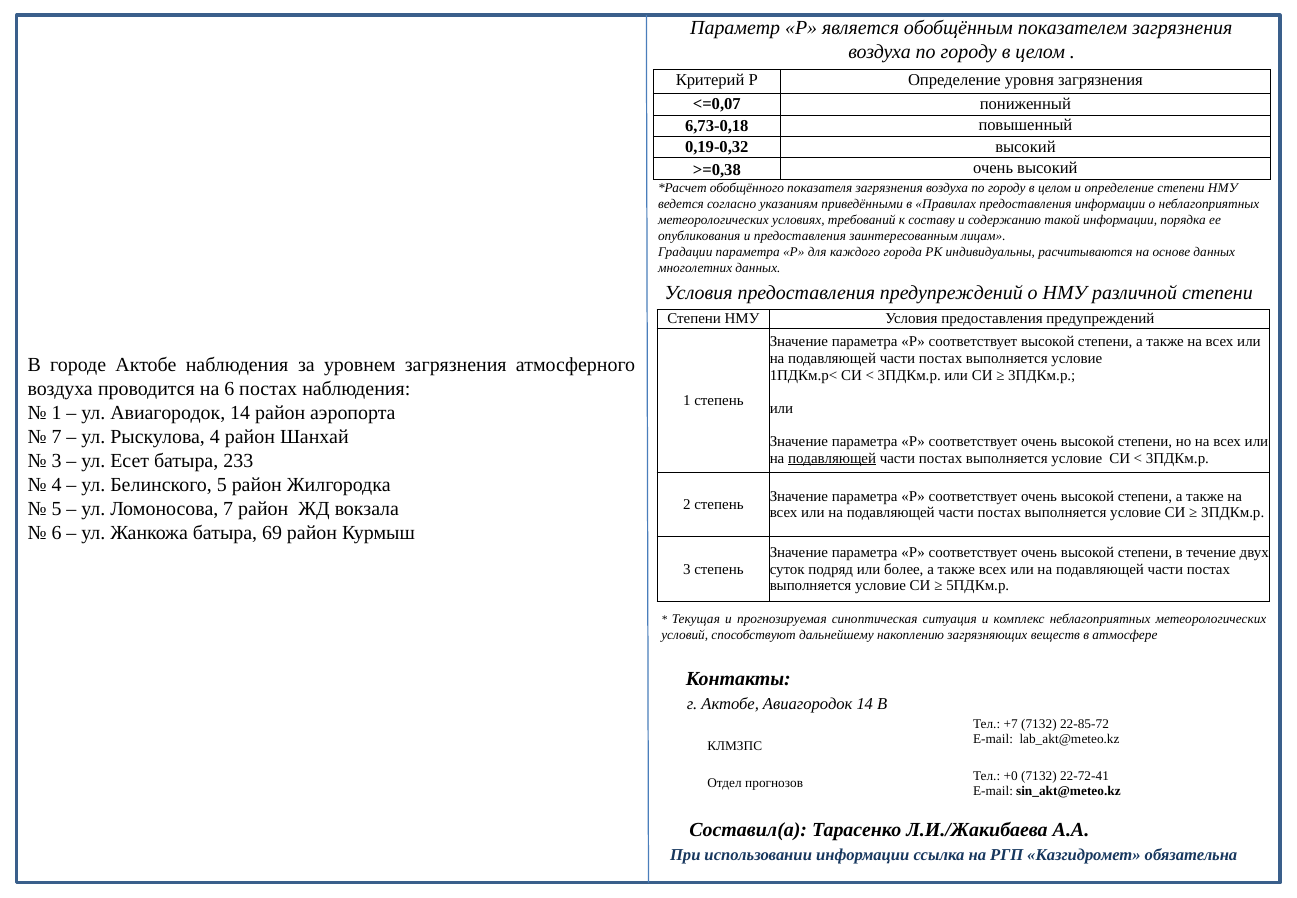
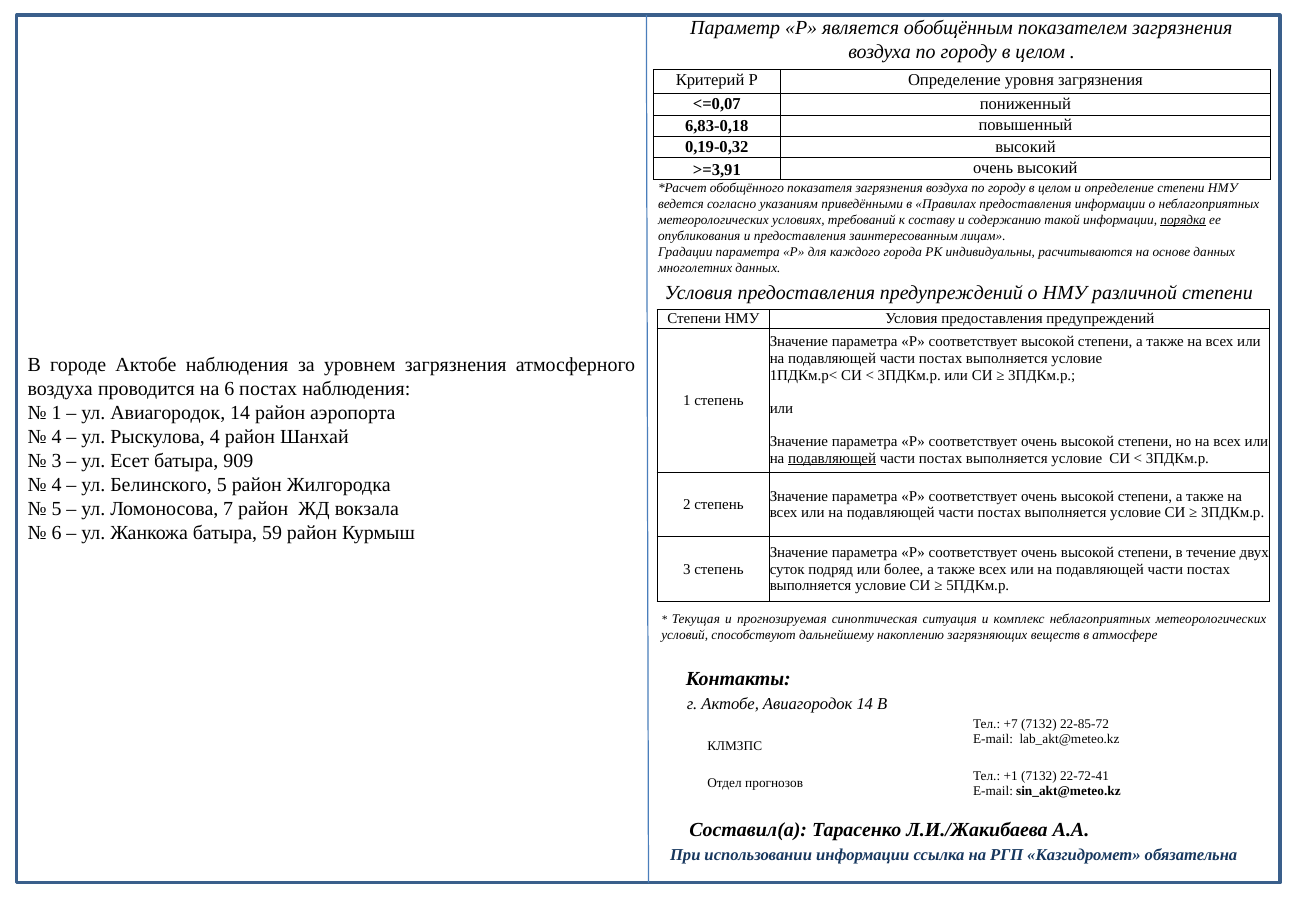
6,73-0,18: 6,73-0,18 -> 6,83-0,18
>=0,38: >=0,38 -> >=3,91
порядка underline: none -> present
7 at (57, 437): 7 -> 4
233: 233 -> 909
69: 69 -> 59
+0: +0 -> +1
